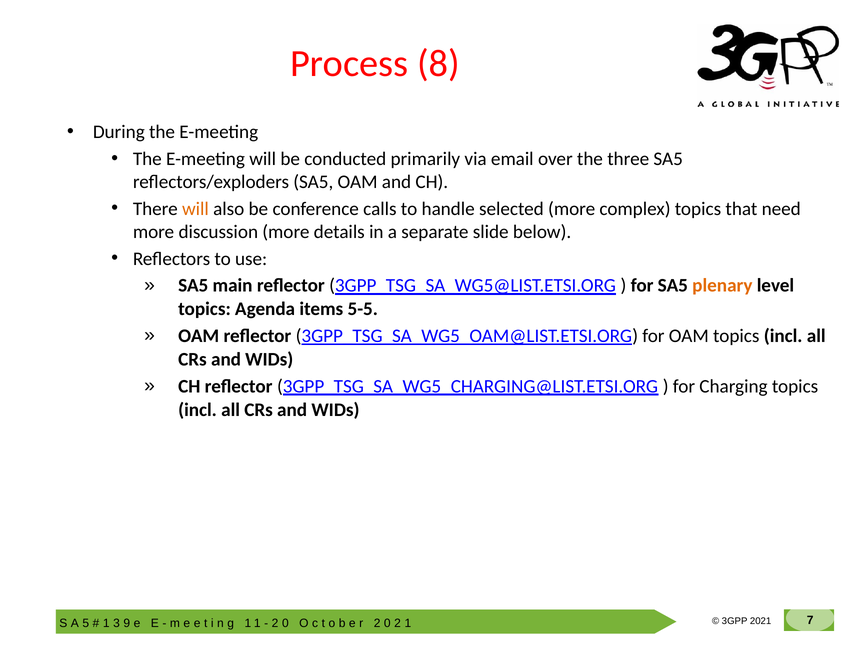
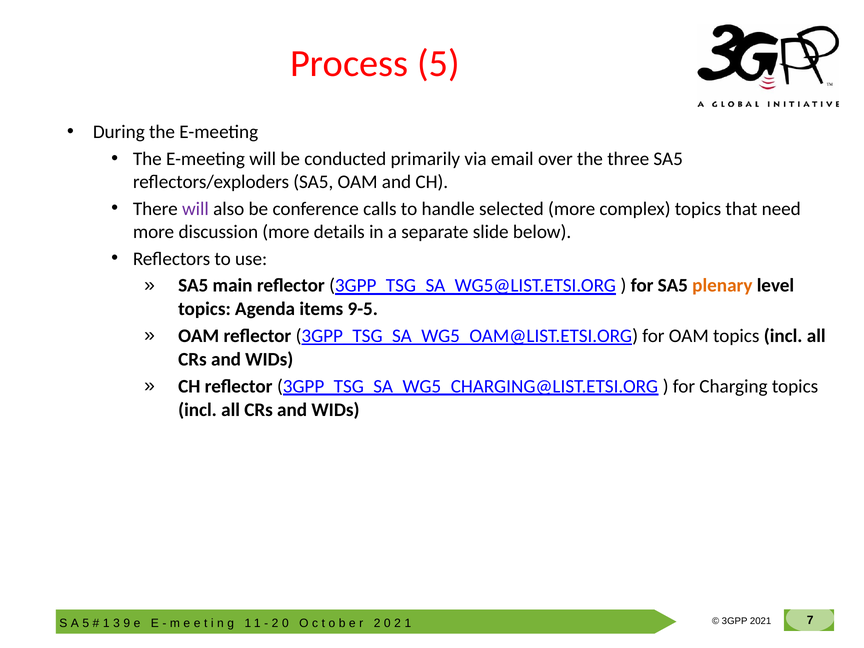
Process 8: 8 -> 5
will at (195, 209) colour: orange -> purple
5-5: 5-5 -> 9-5
